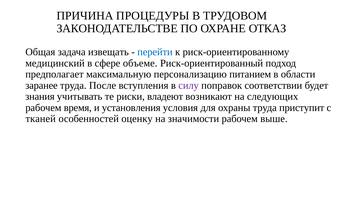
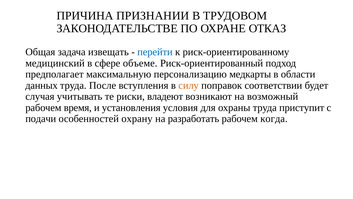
ПРОЦЕДУРЫ: ПРОЦЕДУРЫ -> ПРИЗНАНИИ
питанием: питанием -> медкарты
заранее: заранее -> данных
силу colour: purple -> orange
знания: знания -> случая
следующих: следующих -> возможный
тканей: тканей -> подачи
оценку: оценку -> охрану
значимости: значимости -> разработать
выше: выше -> когда
